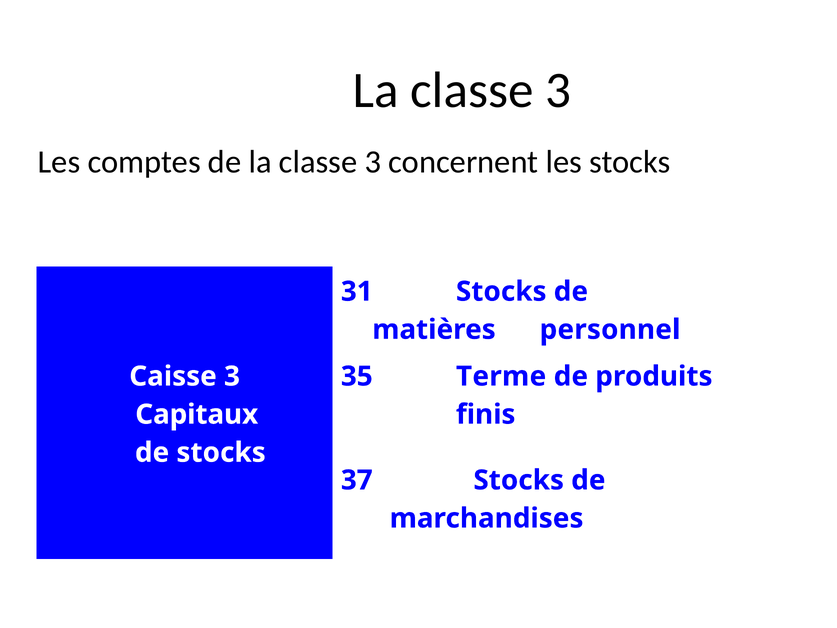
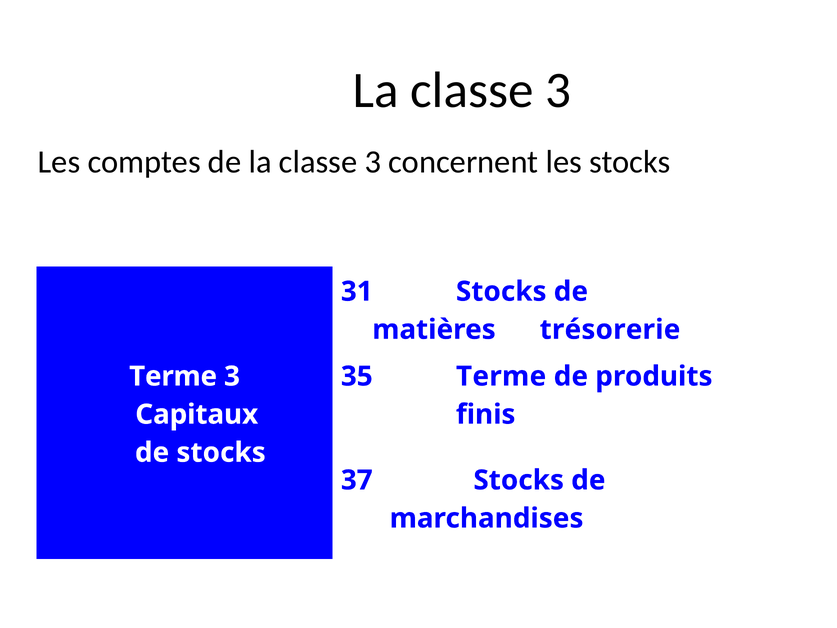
personnel: personnel -> trésorerie
Caisse at (173, 376): Caisse -> Terme
